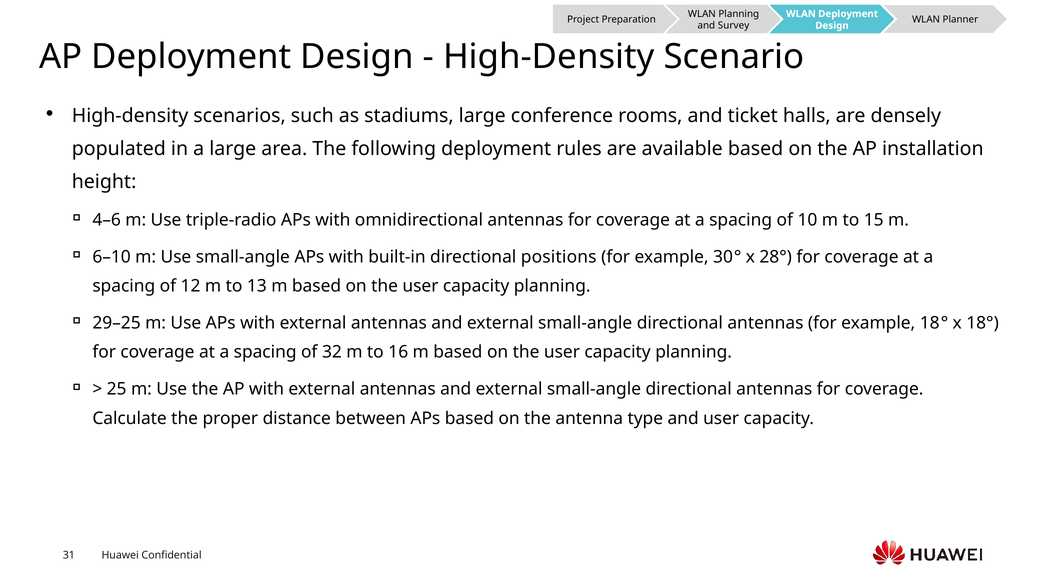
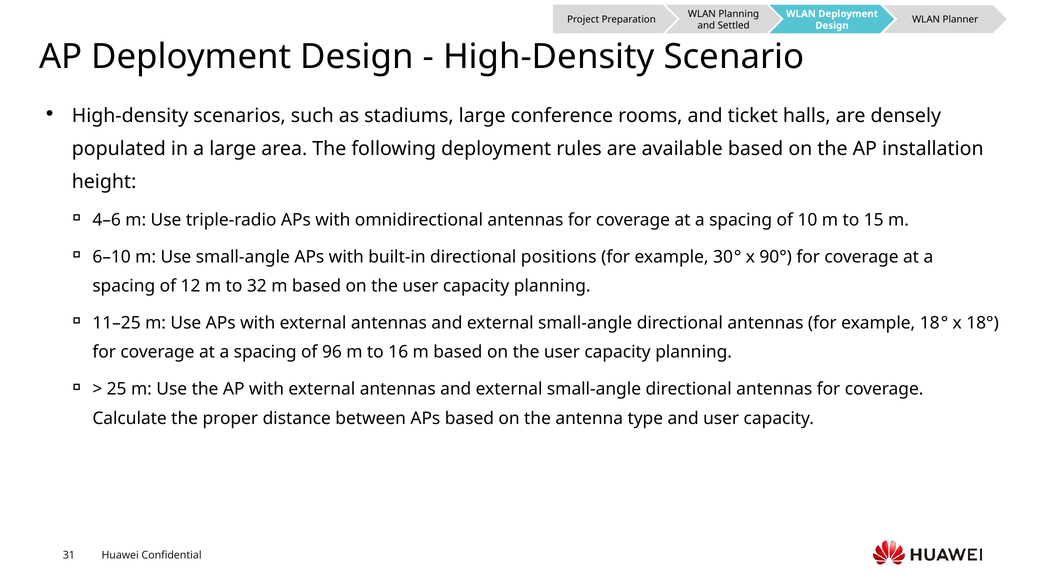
Survey: Survey -> Settled
28°: 28° -> 90°
13: 13 -> 32
29–25: 29–25 -> 11–25
32: 32 -> 96
